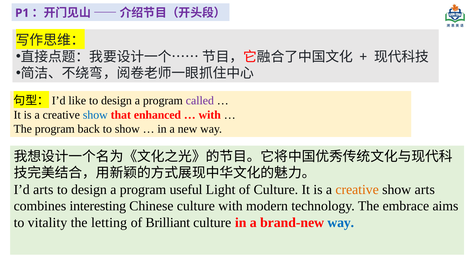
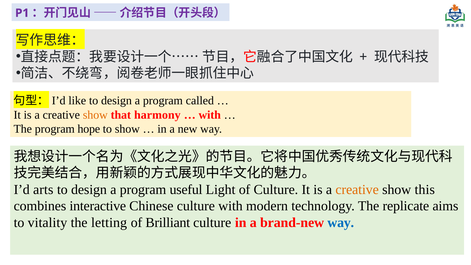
called colour: purple -> black
show at (95, 115) colour: blue -> orange
enhanced: enhanced -> harmony
back: back -> hope
show arts: arts -> this
interesting: interesting -> interactive
embrace: embrace -> replicate
